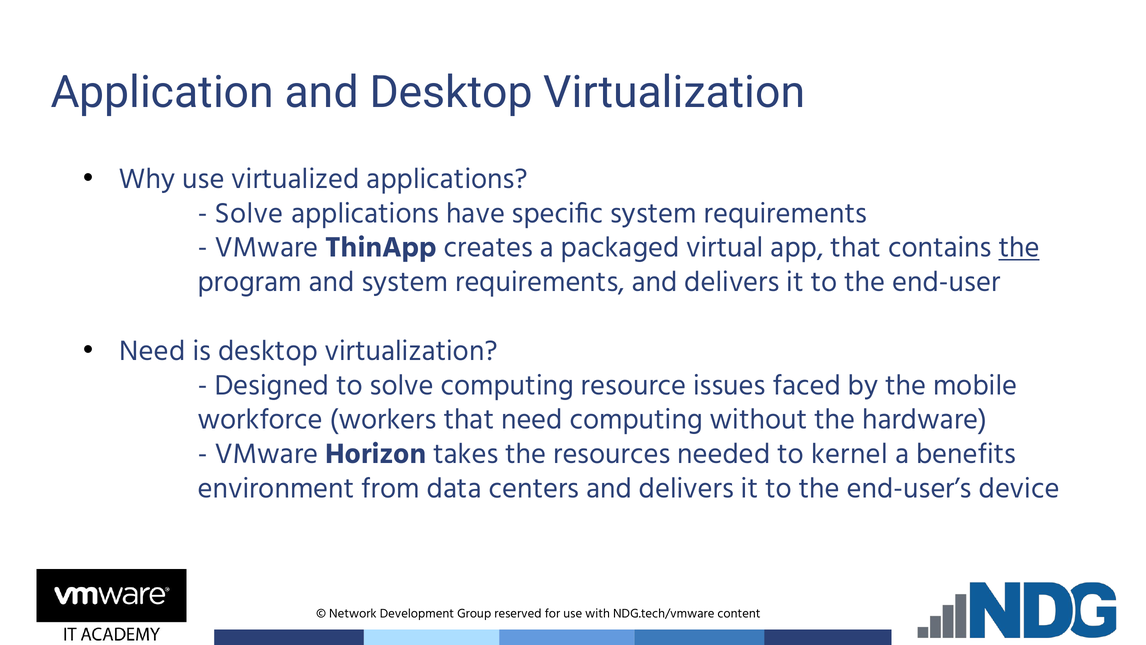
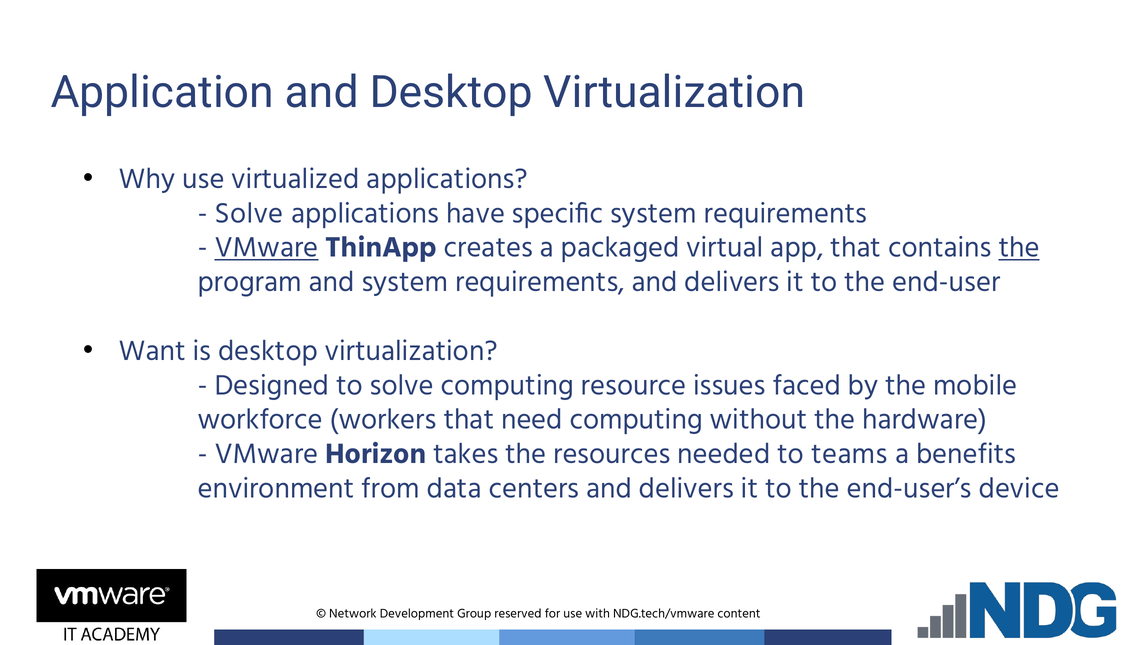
VMware at (266, 247) underline: none -> present
Need at (152, 351): Need -> Want
kernel: kernel -> teams
